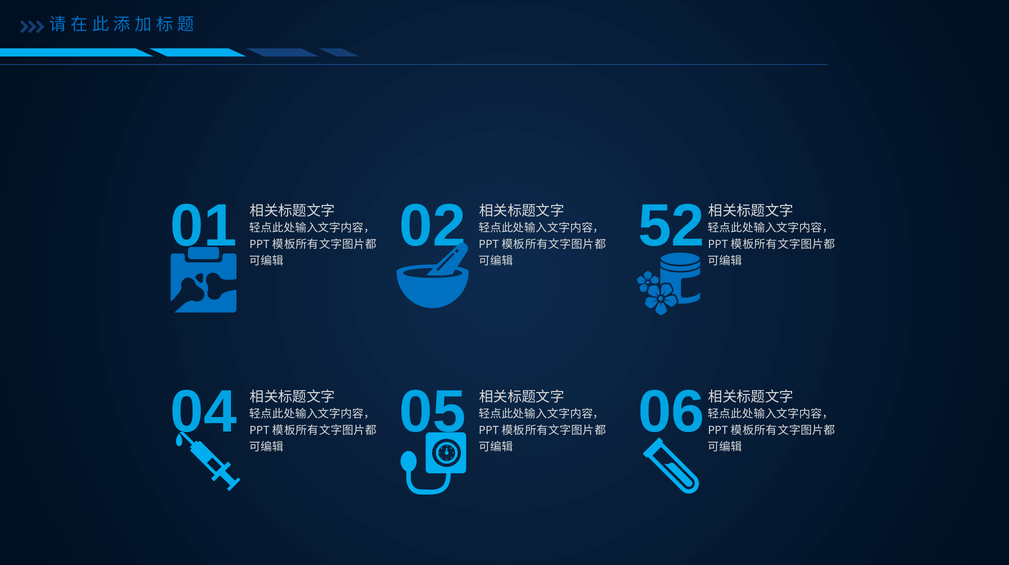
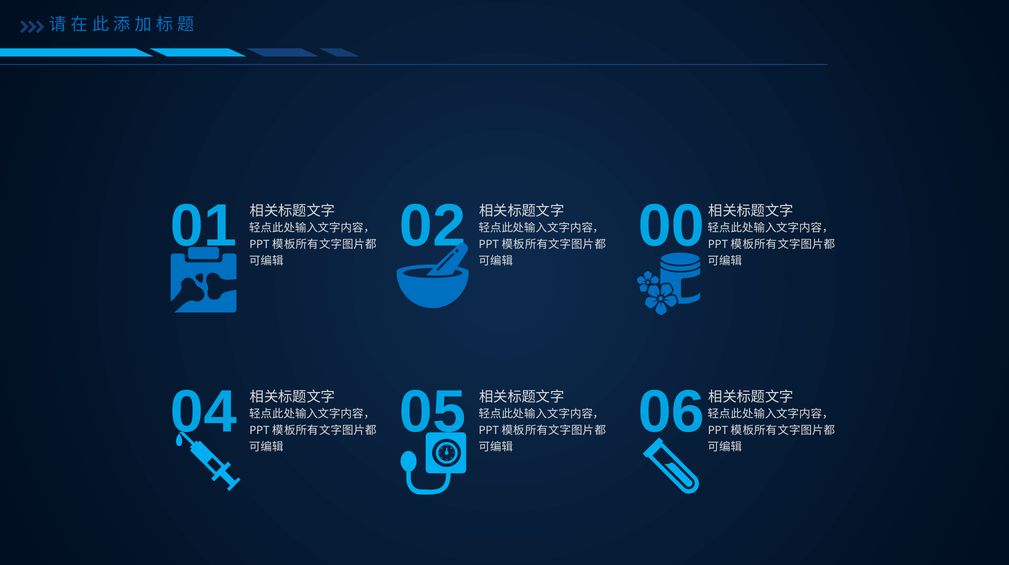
52: 52 -> 00
